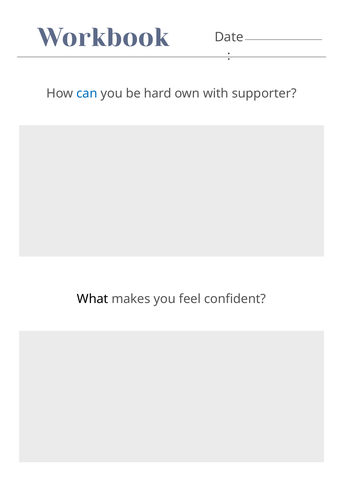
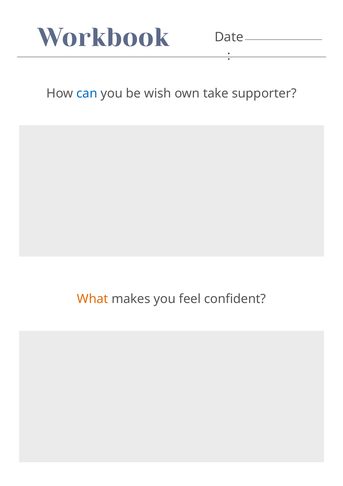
hard: hard -> wish
with: with -> take
What colour: black -> orange
